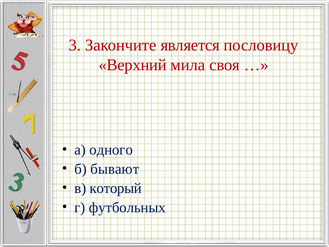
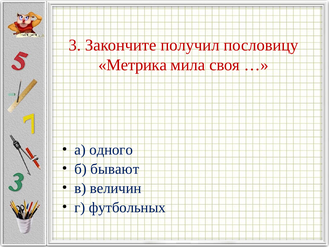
является: является -> получил
Верхний: Верхний -> Метрика
который: который -> величин
